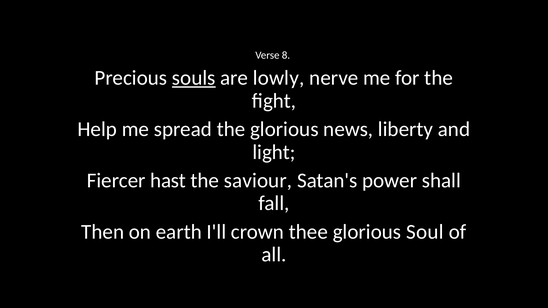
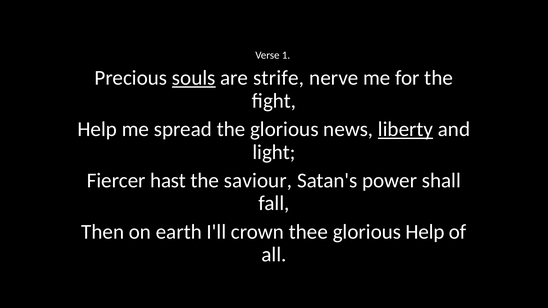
8: 8 -> 1
lowly: lowly -> strife
liberty underline: none -> present
glorious Soul: Soul -> Help
